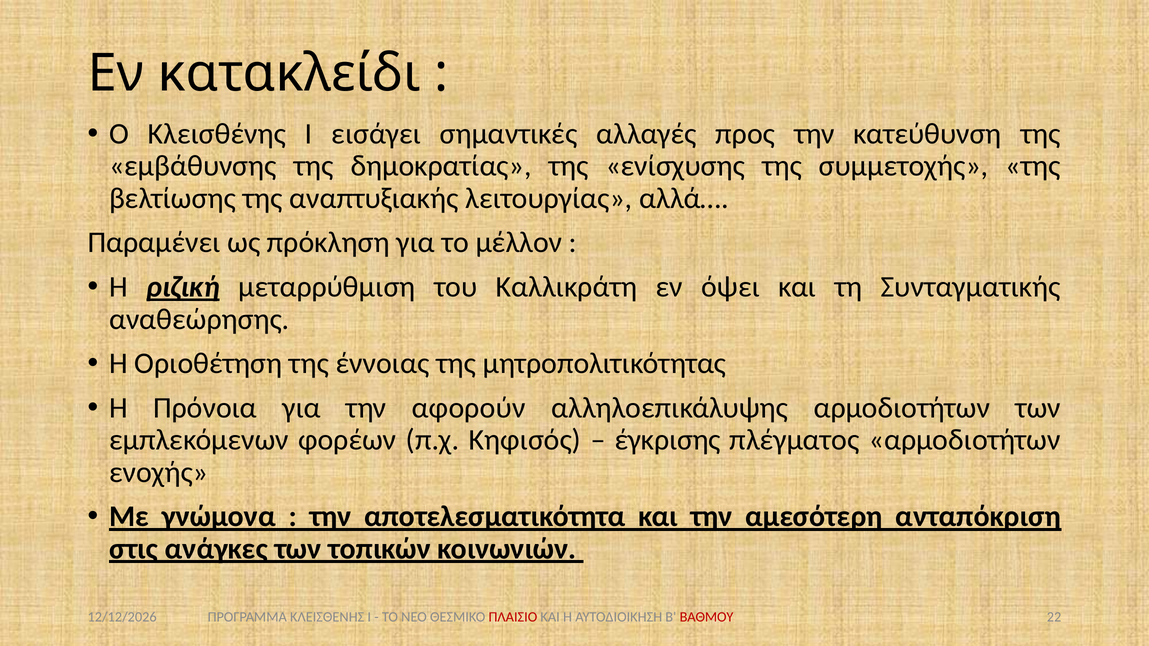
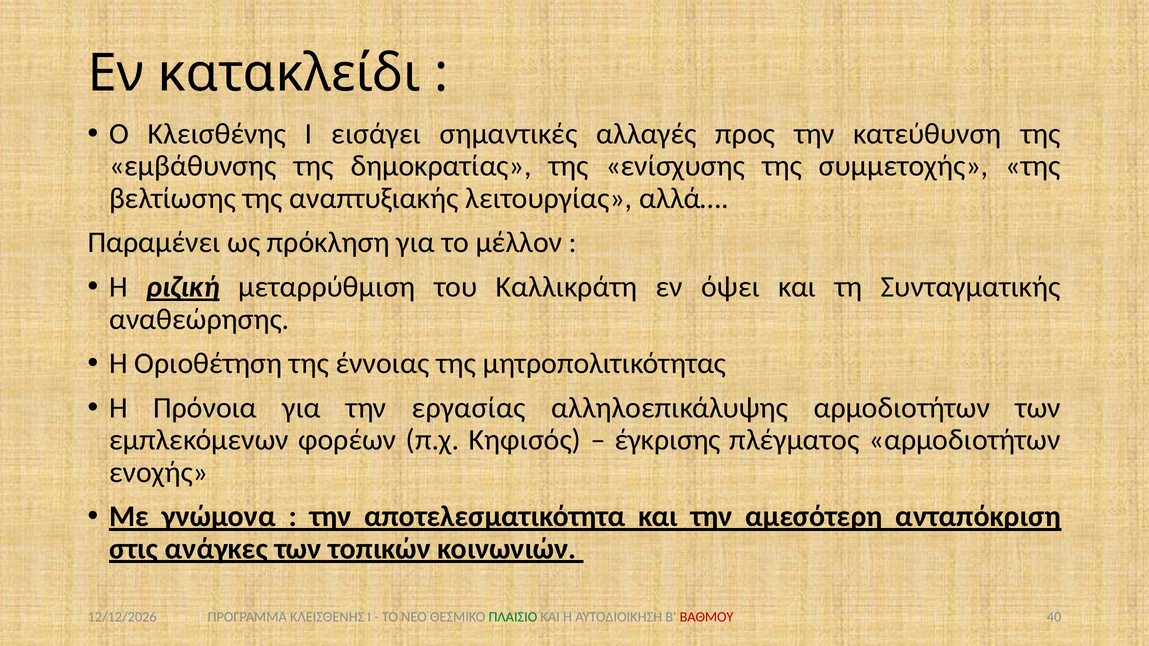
αφορούν: αφορούν -> εργασίας
22: 22 -> 40
ΠΛΑΙΣΙΟ colour: red -> green
